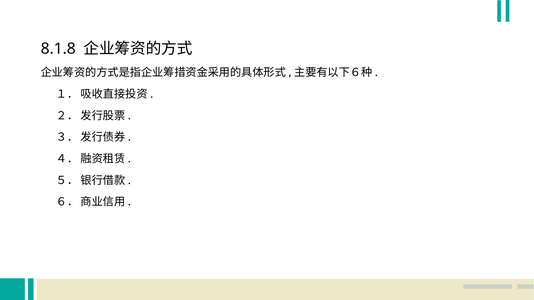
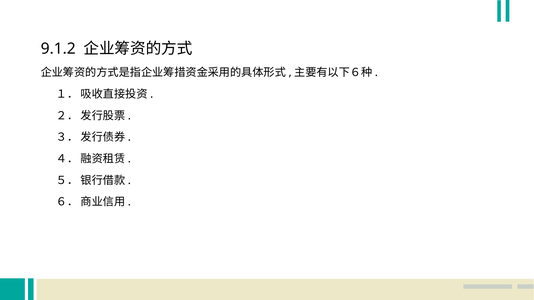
8.1.8: 8.1.8 -> 9.1.2
